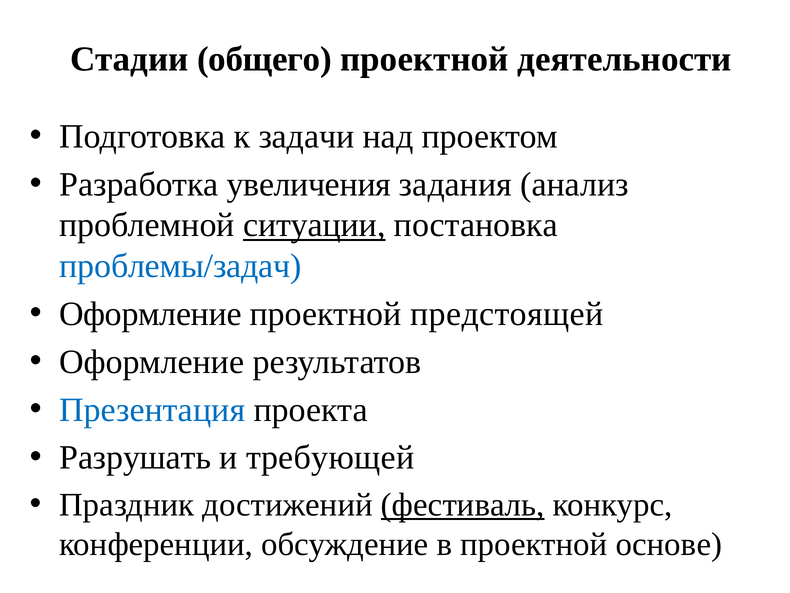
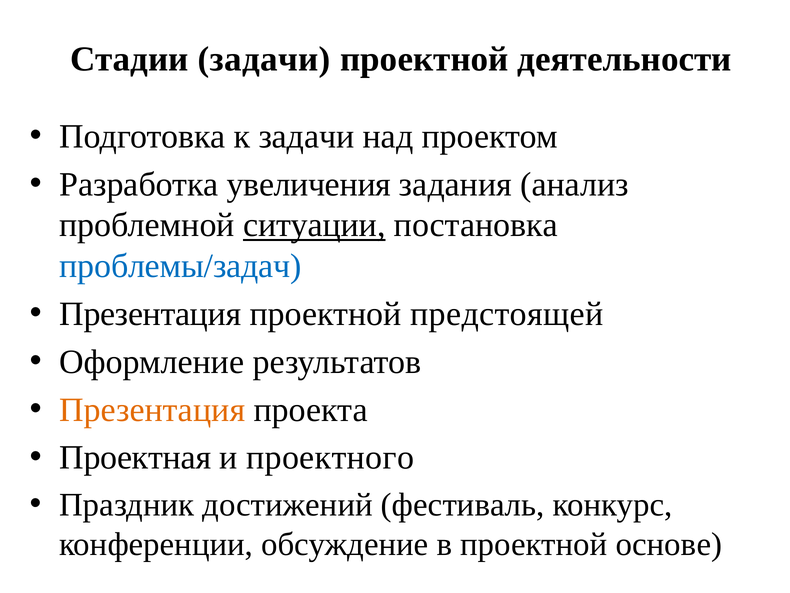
Стадии общего: общего -> задачи
Оформление at (150, 314): Оформление -> Презентация
Презентация at (152, 409) colour: blue -> orange
Разрушать: Разрушать -> Проектная
требующей: требующей -> проектного
фестиваль underline: present -> none
